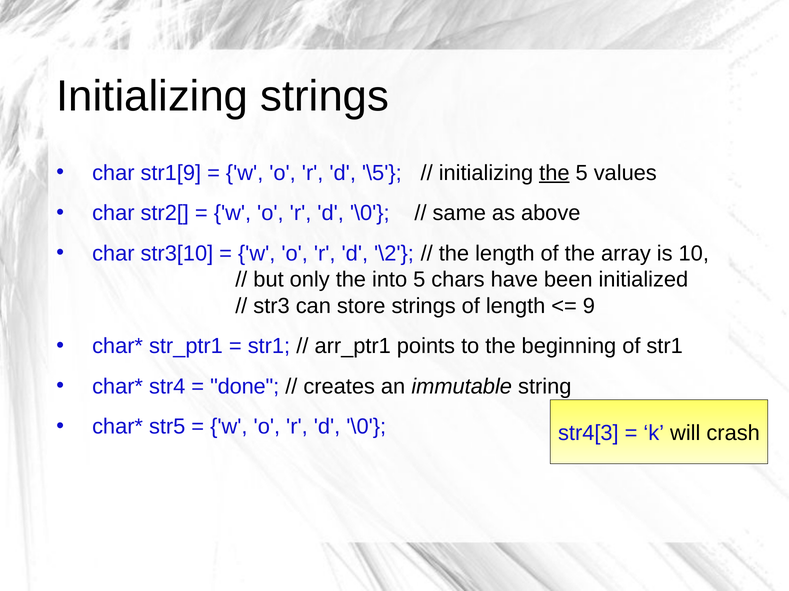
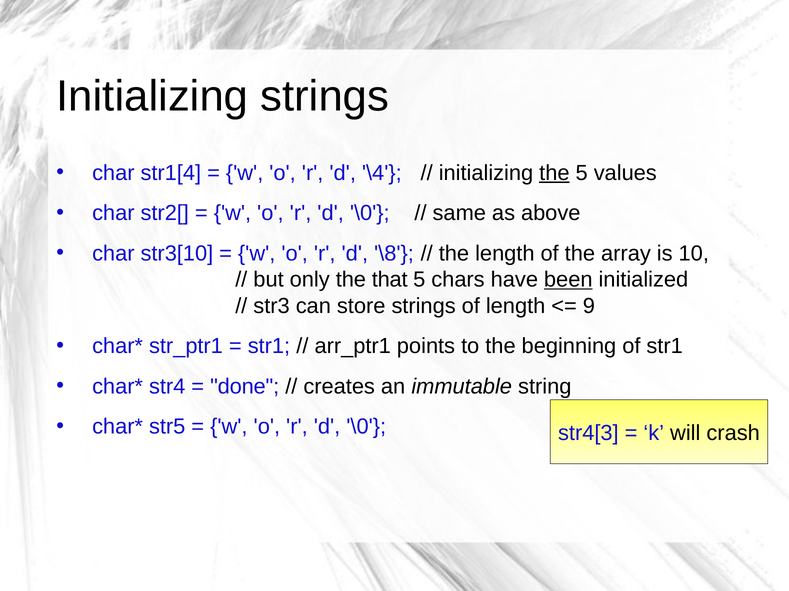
str1[9: str1[9 -> str1[4
\5: \5 -> \4
\2: \2 -> \8
into: into -> that
been underline: none -> present
